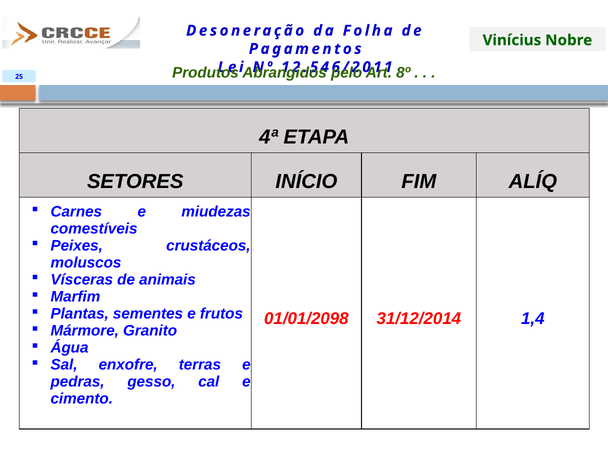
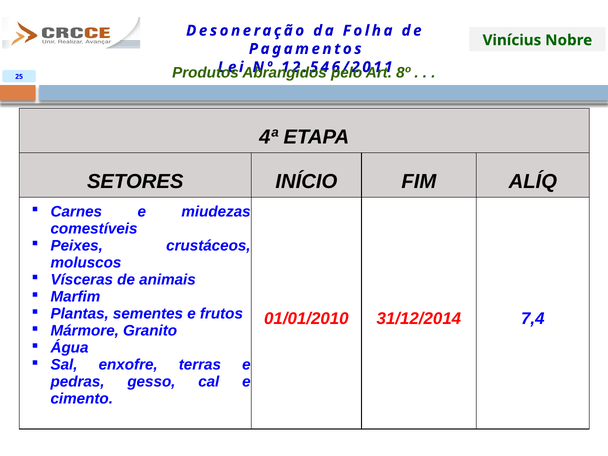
01/01/2098: 01/01/2098 -> 01/01/2010
1,4: 1,4 -> 7,4
